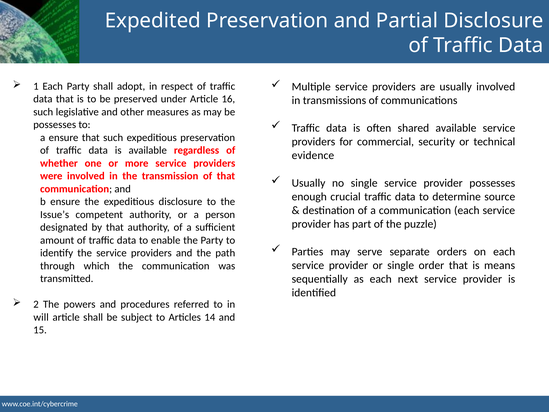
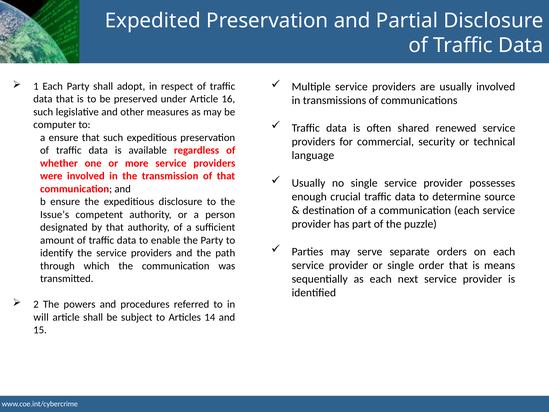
possesses at (55, 125): possesses -> computer
shared available: available -> renewed
evidence: evidence -> language
